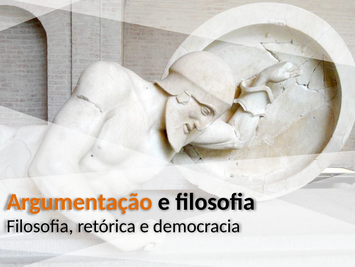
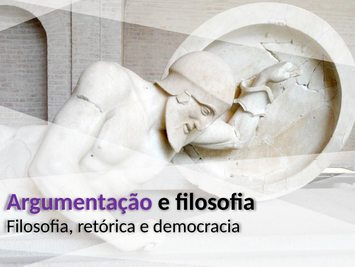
Argumentação colour: orange -> purple
